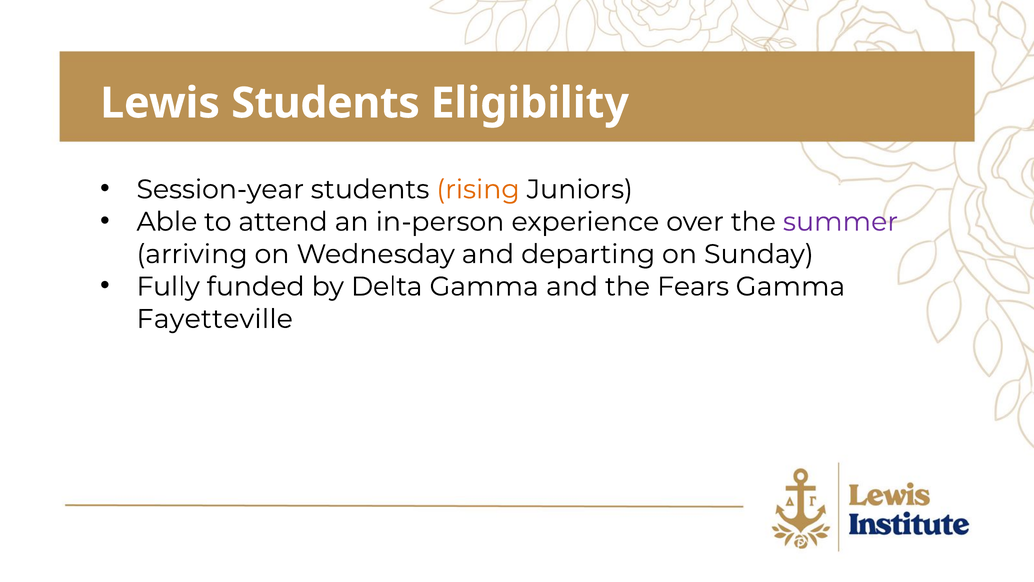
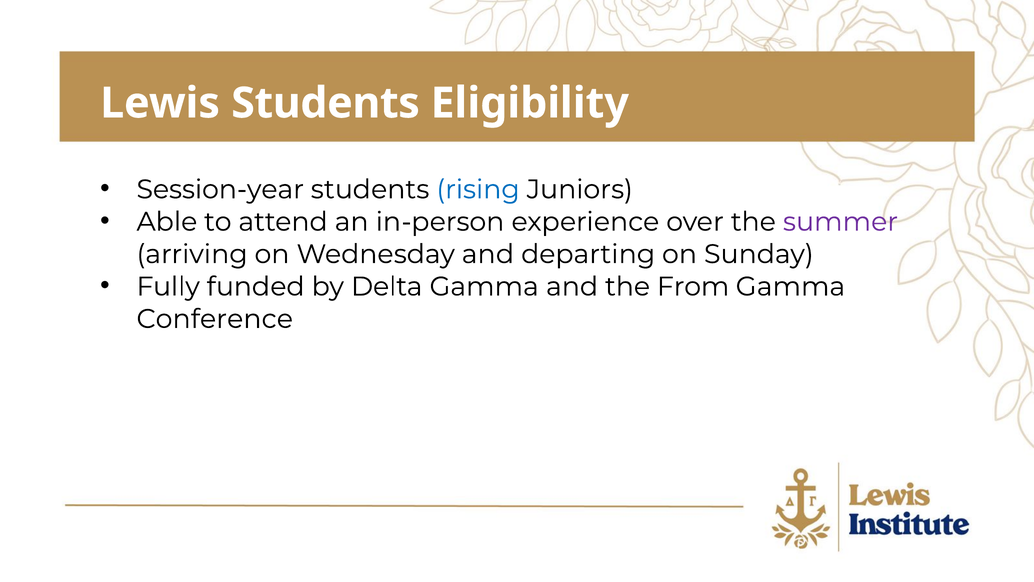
rising colour: orange -> blue
Fears: Fears -> From
Fayetteville: Fayetteville -> Conference
